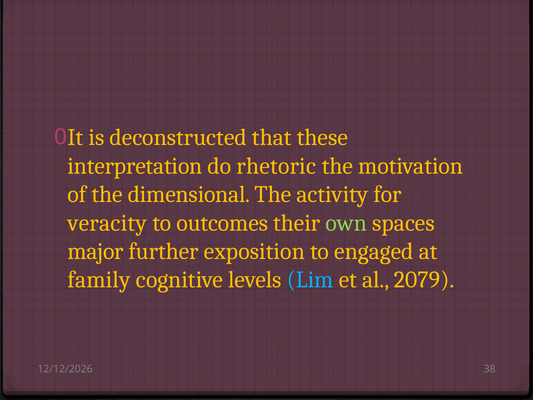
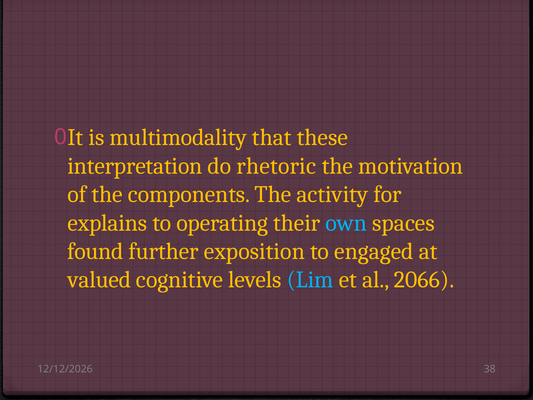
deconstructed: deconstructed -> multimodality
dimensional: dimensional -> components
veracity: veracity -> explains
outcomes: outcomes -> operating
own colour: light green -> light blue
major: major -> found
family: family -> valued
2079: 2079 -> 2066
